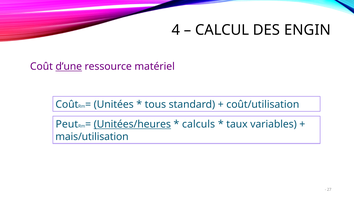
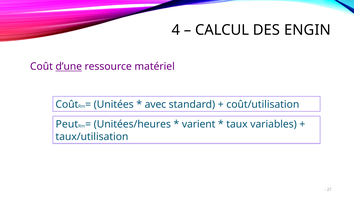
tous: tous -> avec
Unitées/heures underline: present -> none
calculs: calculs -> varient
mais/utilisation: mais/utilisation -> taux/utilisation
